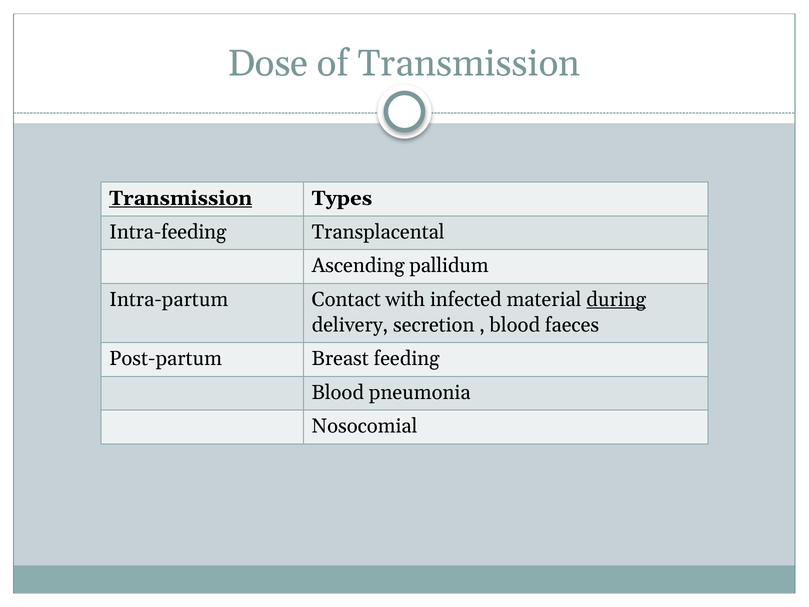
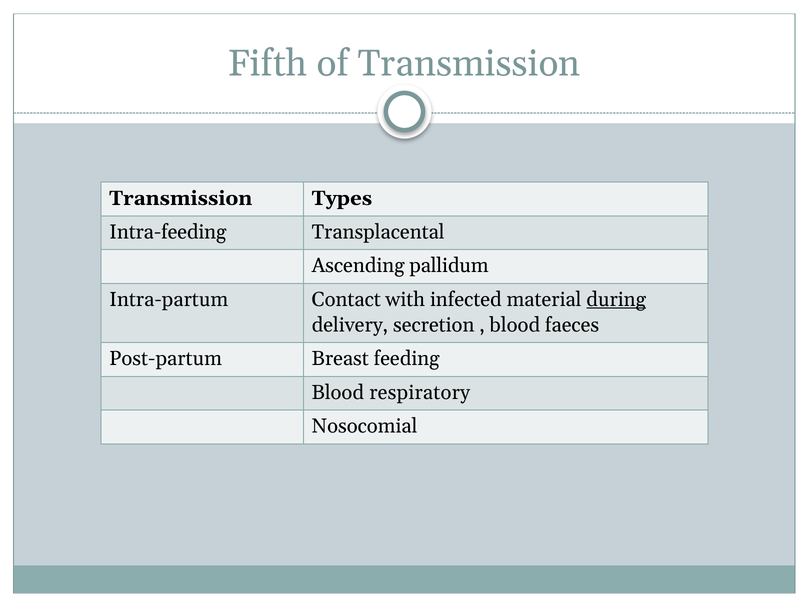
Dose: Dose -> Fifth
Transmission at (181, 198) underline: present -> none
pneumonia: pneumonia -> respiratory
